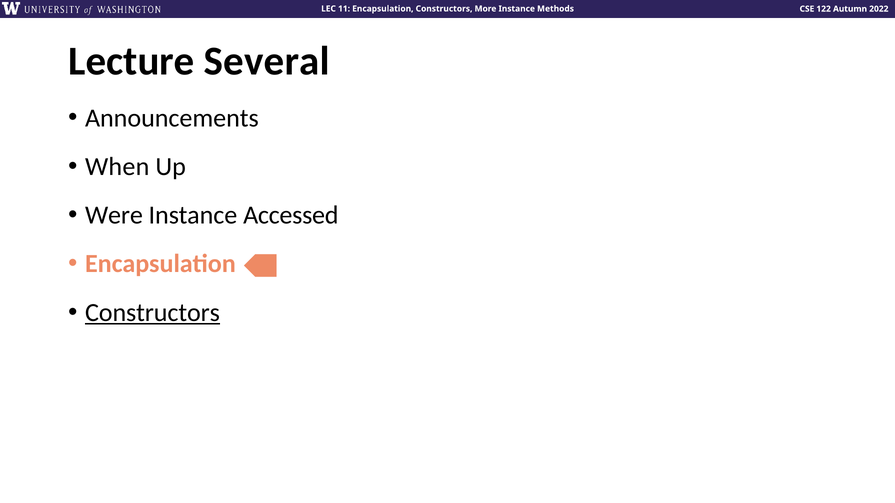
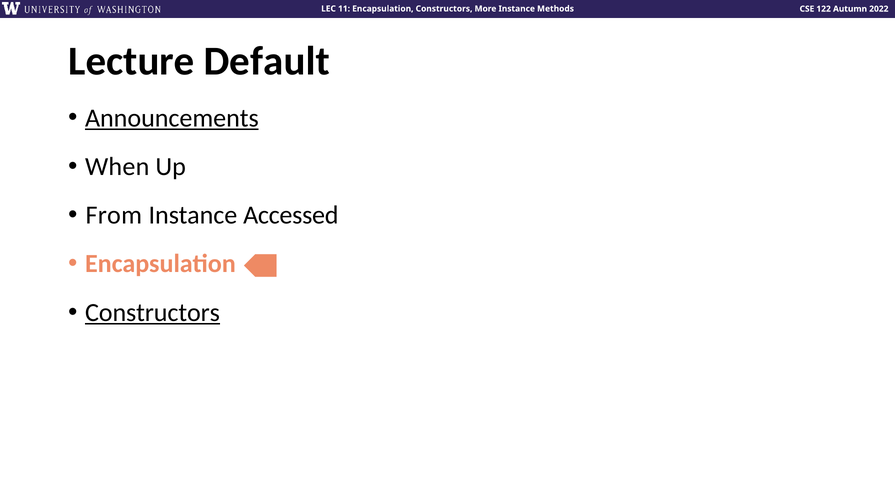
Several: Several -> Default
Announcements underline: none -> present
Were: Were -> From
